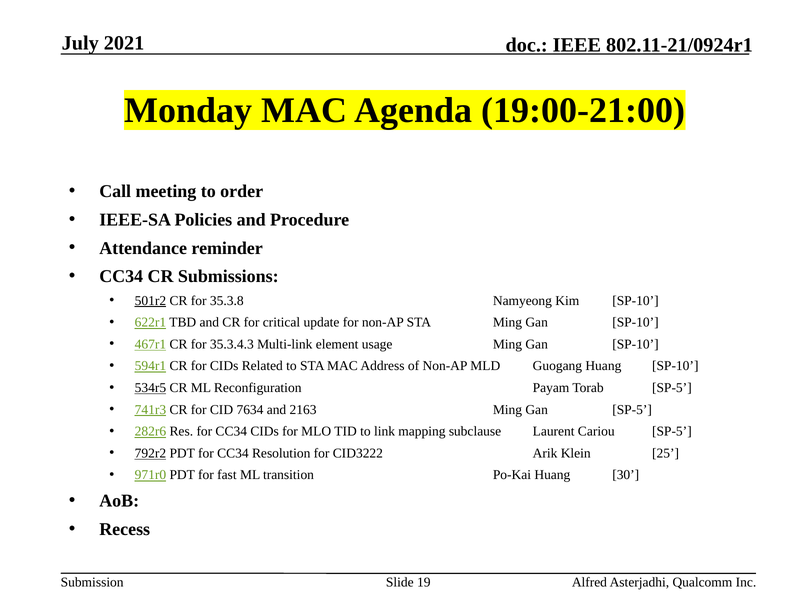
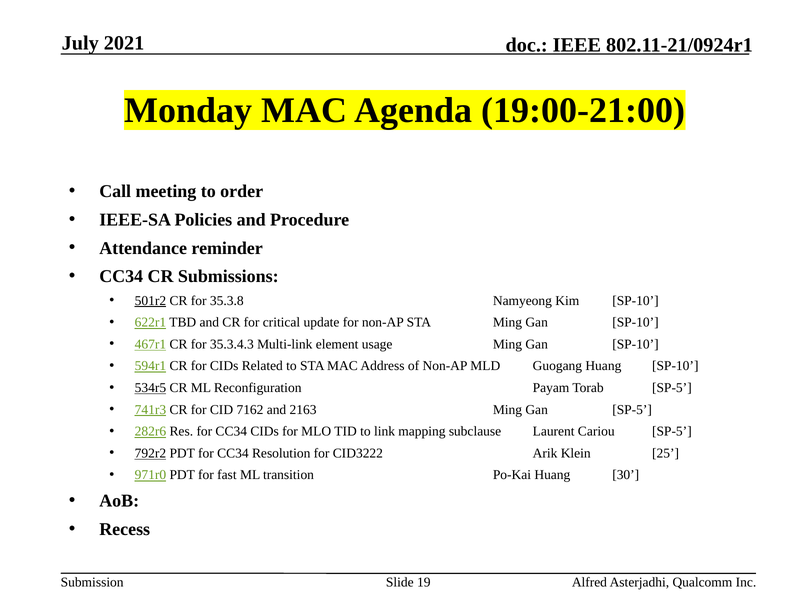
7634: 7634 -> 7162
